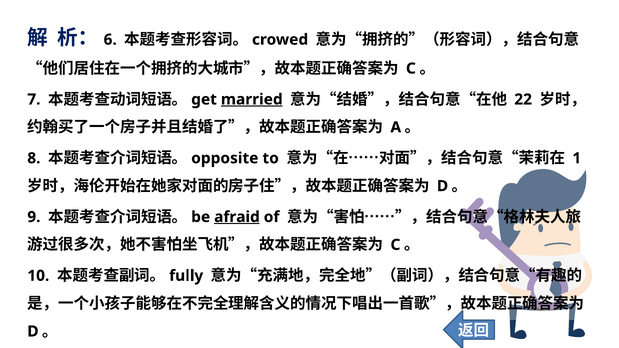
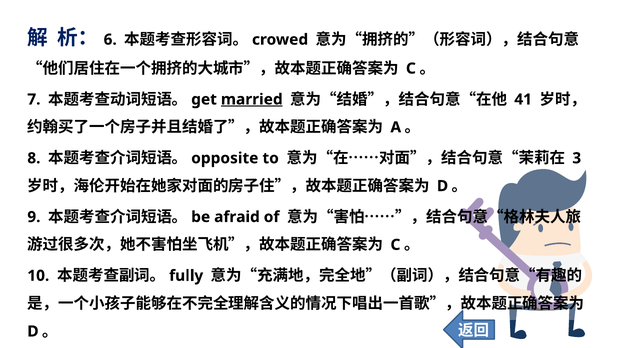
22: 22 -> 41
1: 1 -> 3
afraid underline: present -> none
